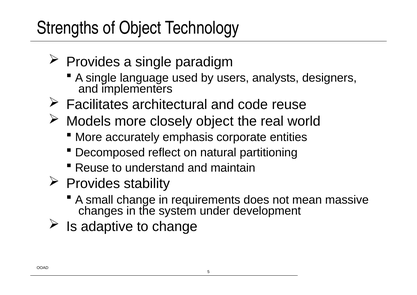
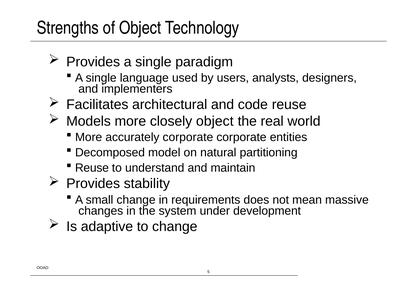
accurately emphasis: emphasis -> corporate
reflect: reflect -> model
